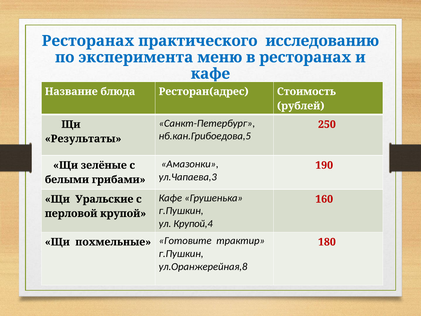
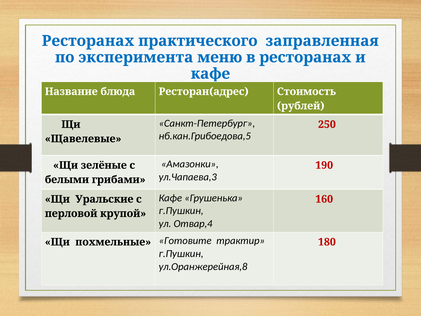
исследованию: исследованию -> заправленная
Результаты: Результаты -> Щавелевые
Крупой,4: Крупой,4 -> Отвар,4
